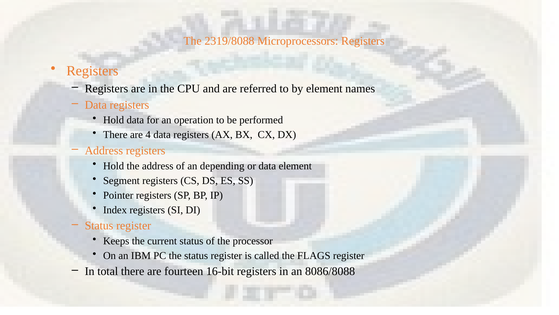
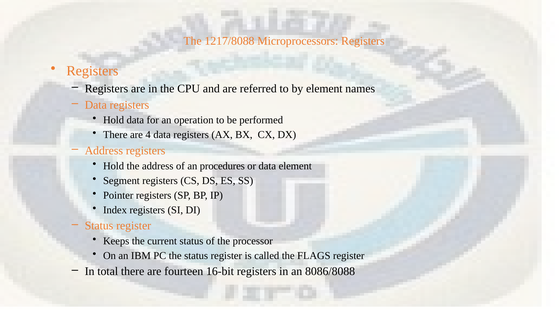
2319/8088: 2319/8088 -> 1217/8088
depending: depending -> procedures
